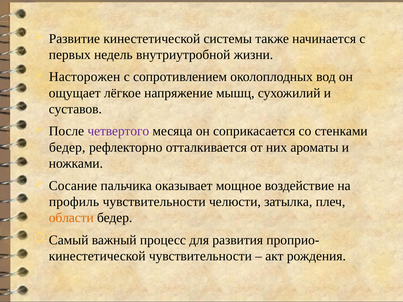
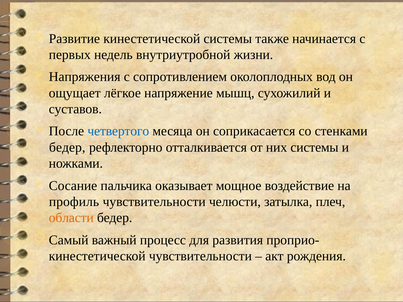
Насторожен: Насторожен -> Напряжения
четвертого colour: purple -> blue
них ароматы: ароматы -> системы
